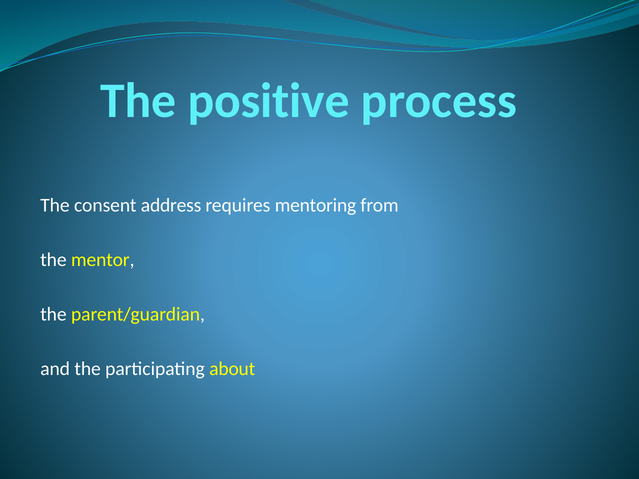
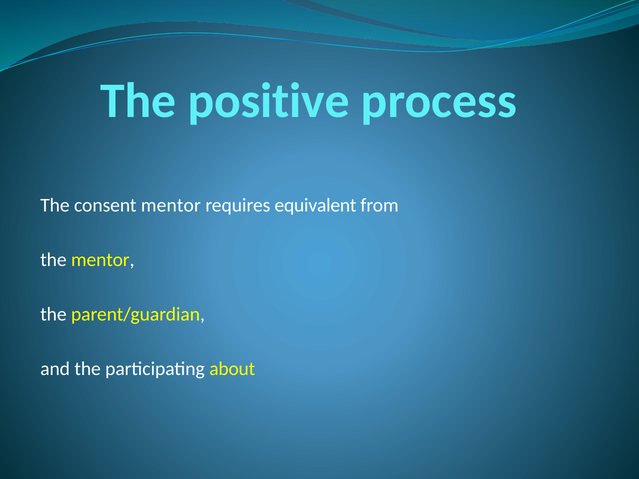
consent address: address -> mentor
mentoring: mentoring -> equivalent
